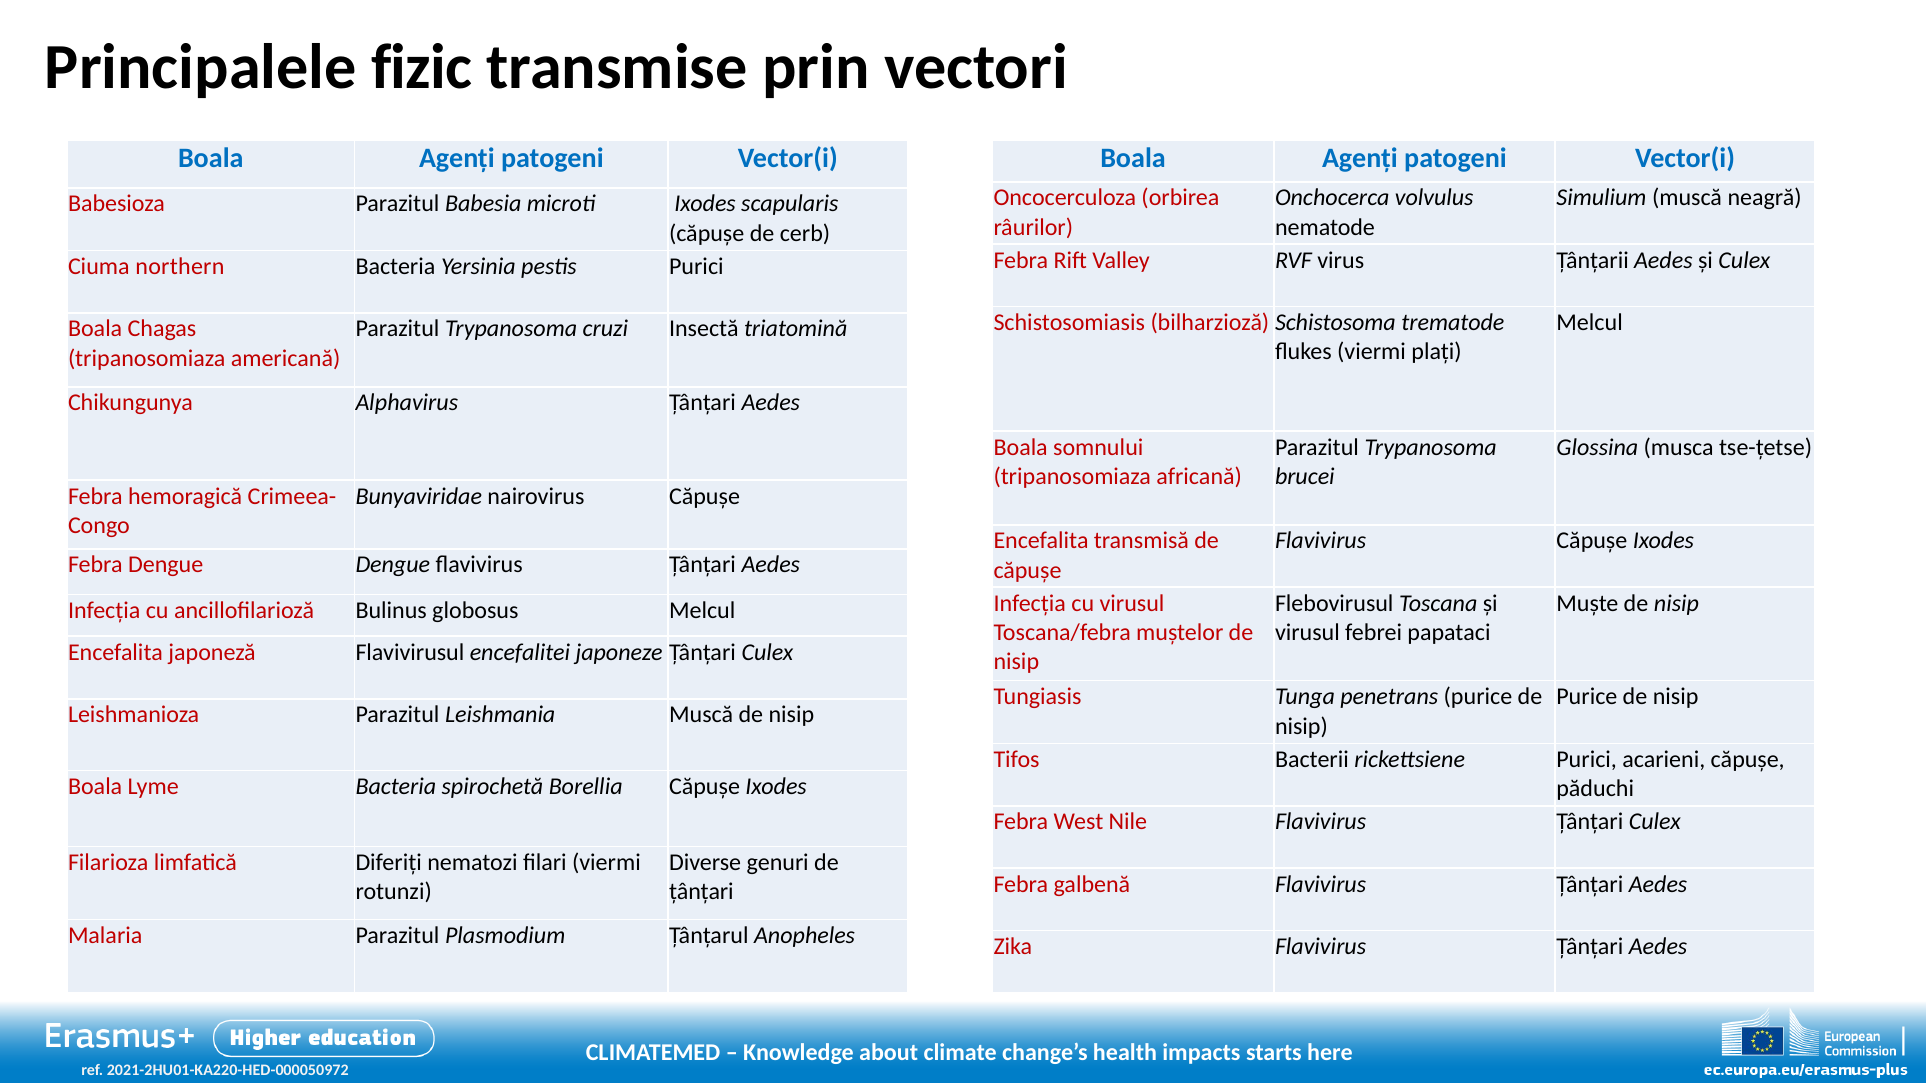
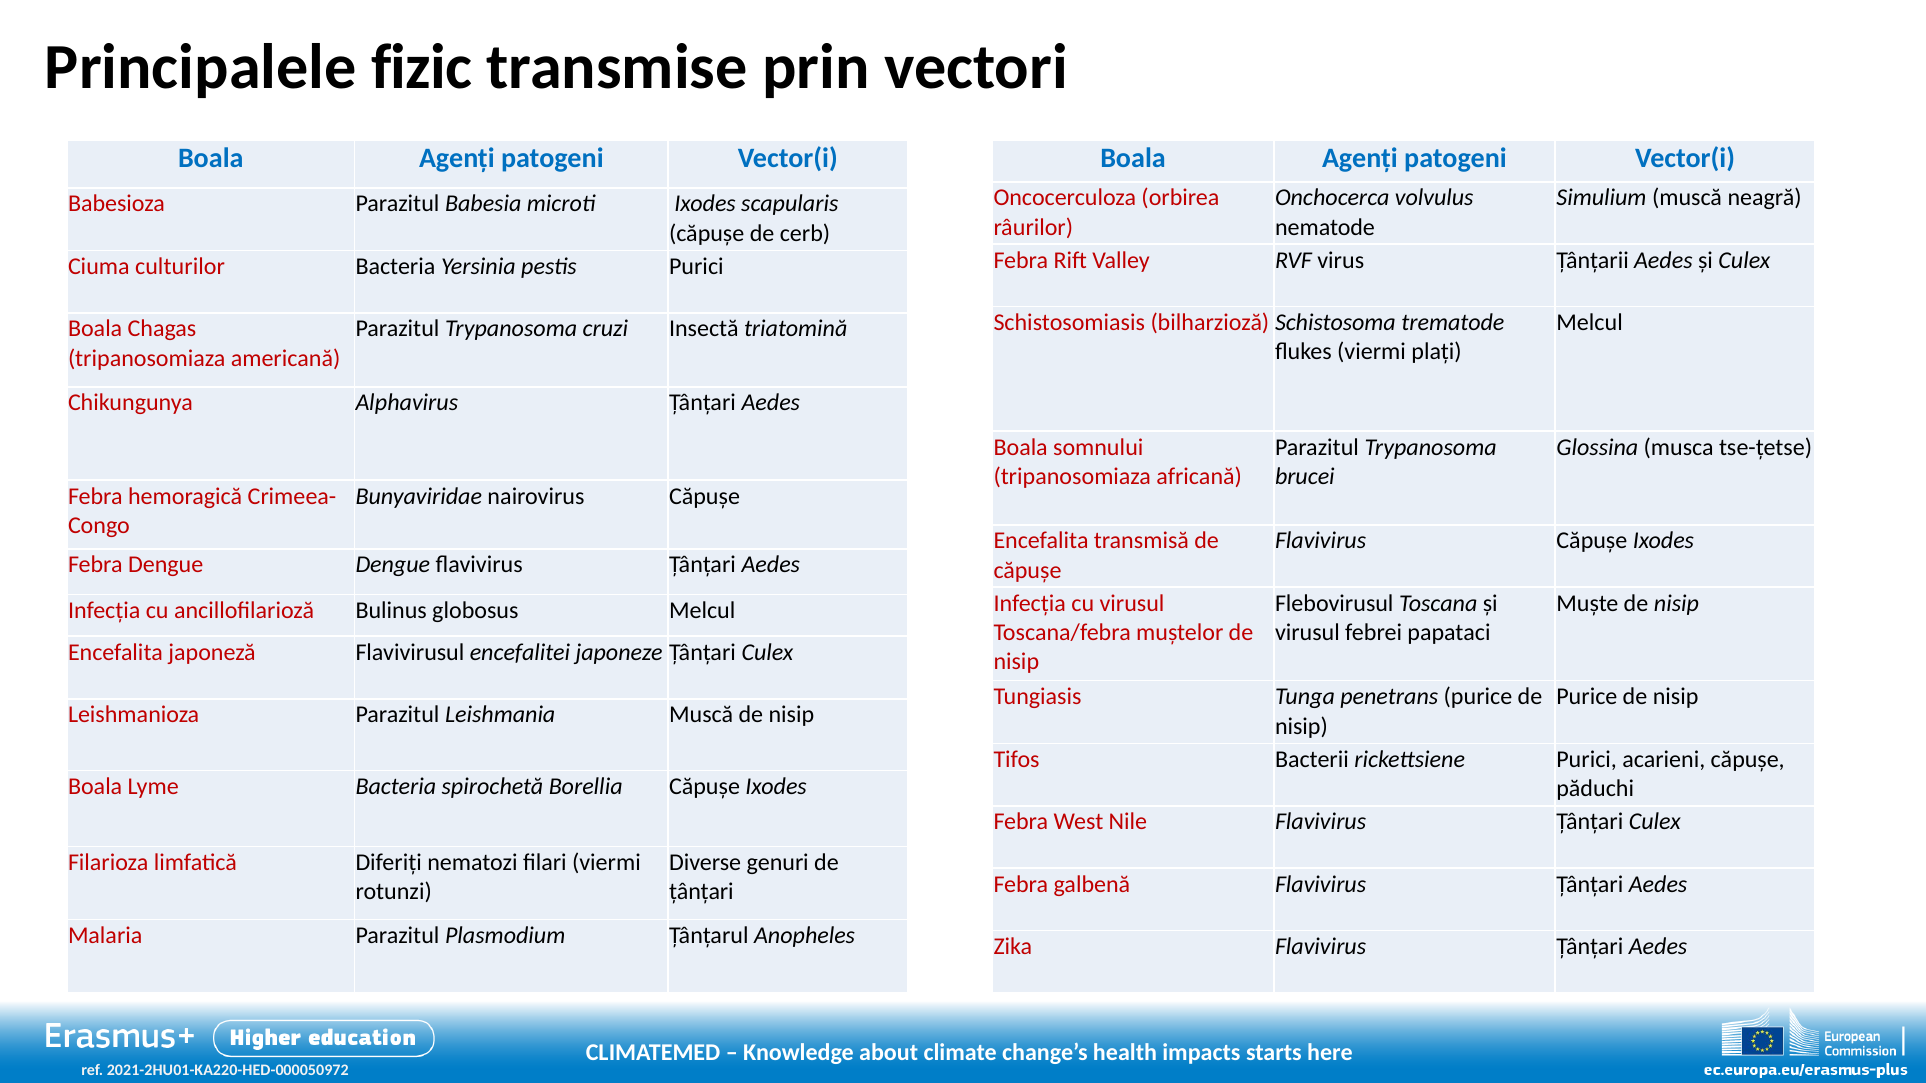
northern: northern -> culturilor
